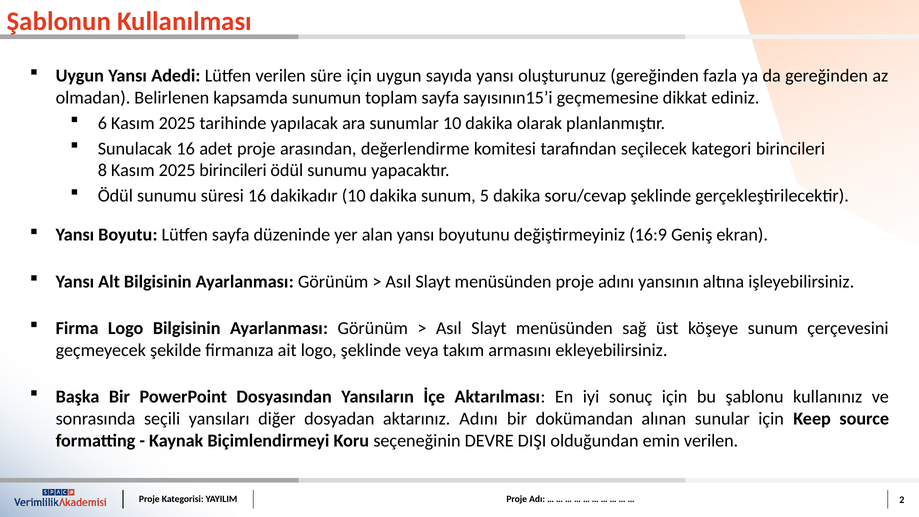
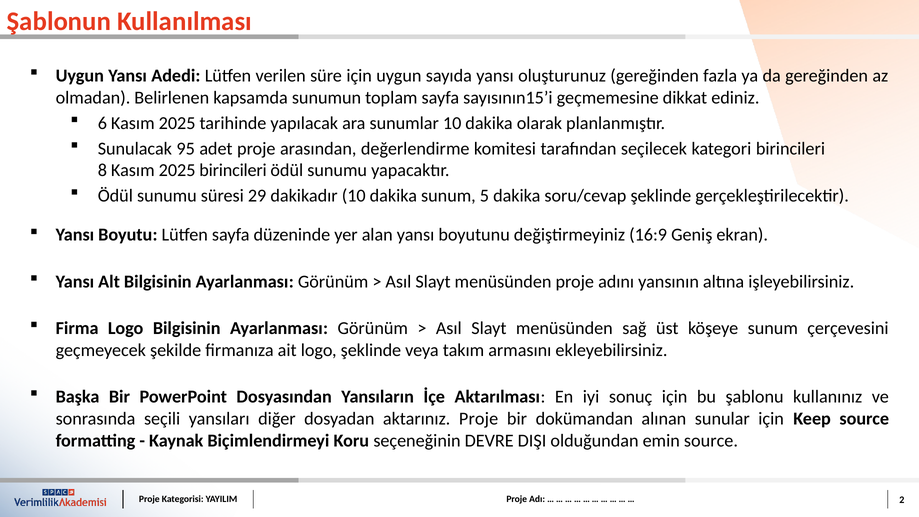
Sunulacak 16: 16 -> 95
süresi 16: 16 -> 29
aktarınız Adını: Adını -> Proje
emin verilen: verilen -> source
